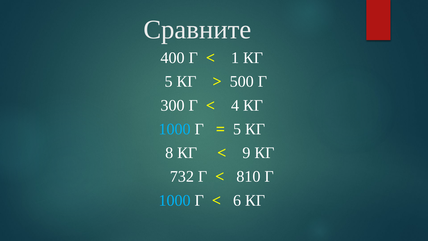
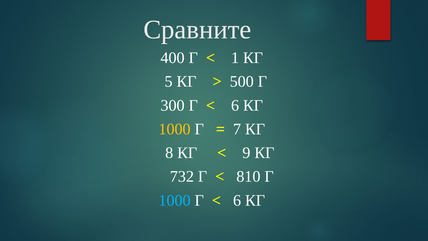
4 at (235, 105): 4 -> 6
1000 at (175, 129) colour: light blue -> yellow
5 at (237, 129): 5 -> 7
